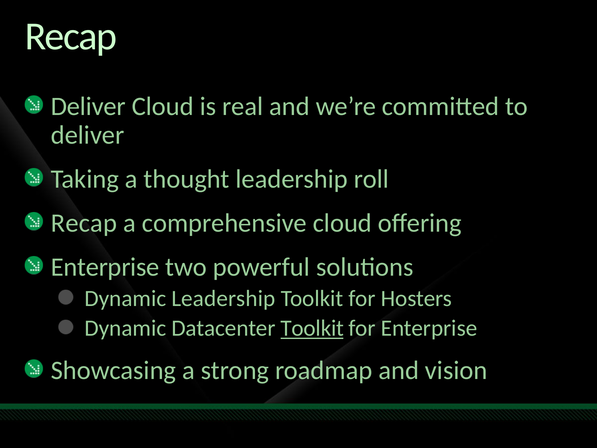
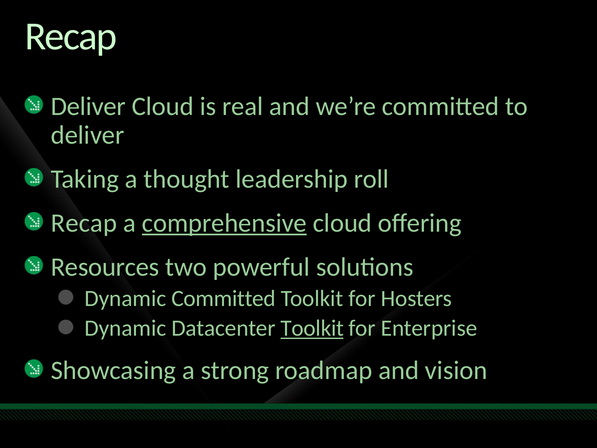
comprehensive underline: none -> present
Enterprise at (105, 267): Enterprise -> Resources
Dynamic Leadership: Leadership -> Committed
